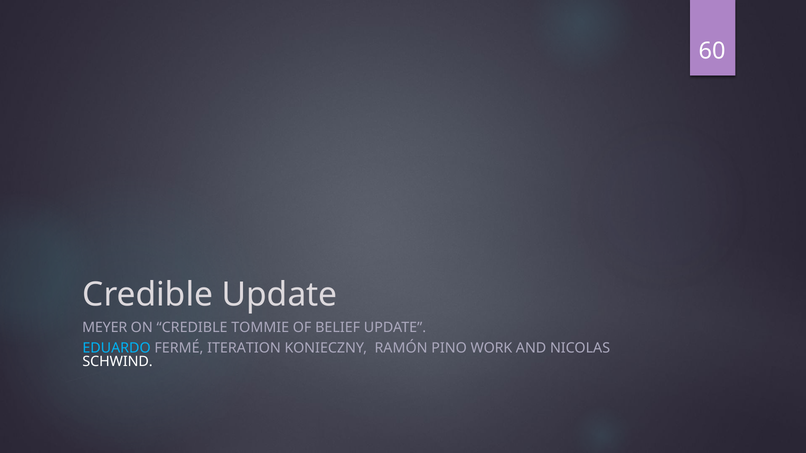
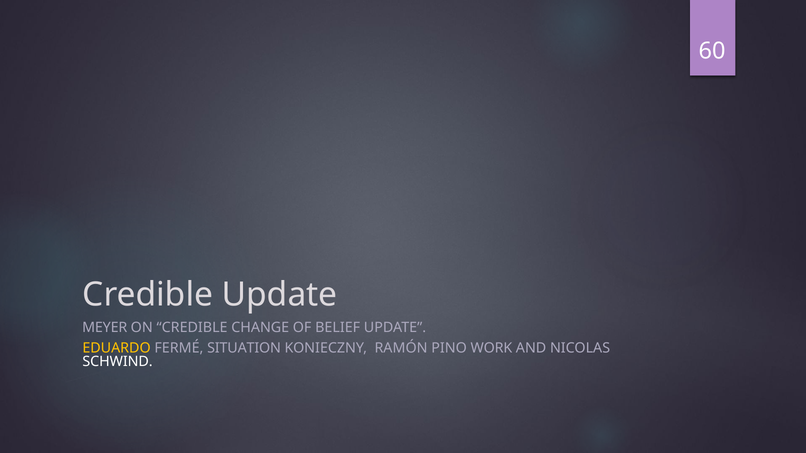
TOMMIE: TOMMIE -> CHANGE
EDUARDO colour: light blue -> yellow
ITERATION: ITERATION -> SITUATION
